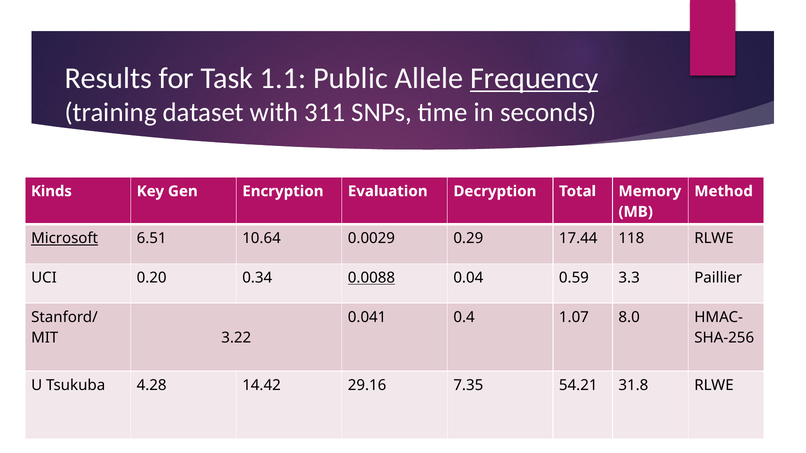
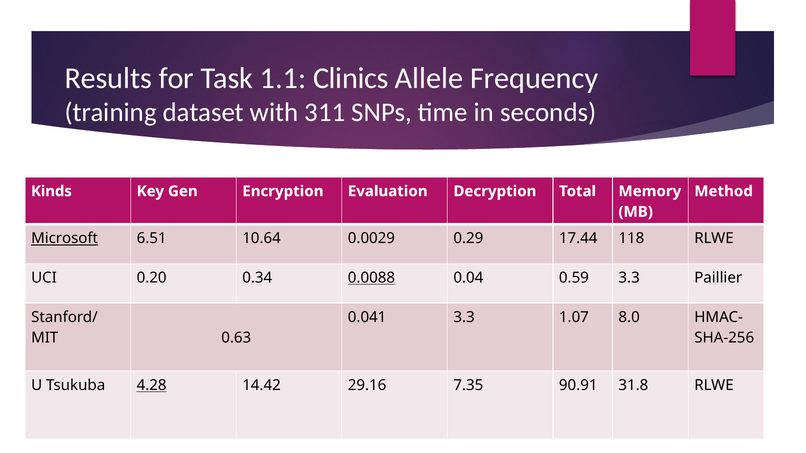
Public: Public -> Clinics
Frequency underline: present -> none
0.041 0.4: 0.4 -> 3.3
3.22: 3.22 -> 0.63
4.28 underline: none -> present
54.21: 54.21 -> 90.91
